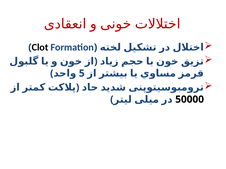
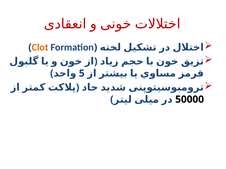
Clot colour: black -> orange
